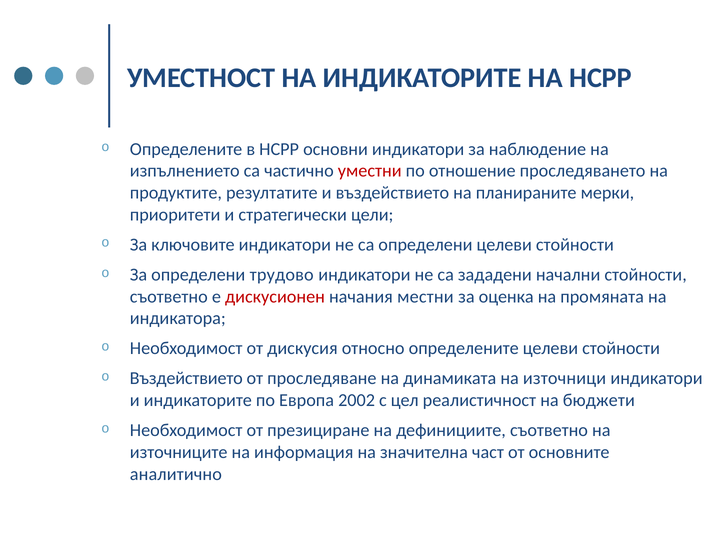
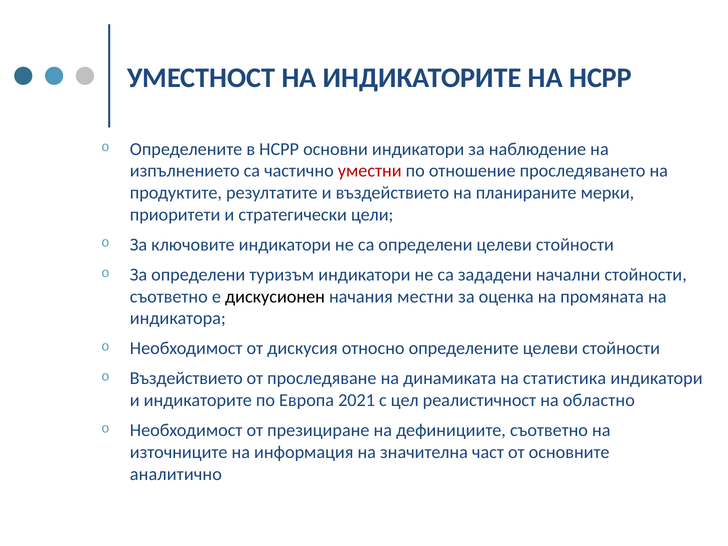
трудово: трудово -> туризъм
дискусионен colour: red -> black
източници: източници -> статистика
2002: 2002 -> 2021
бюджети: бюджети -> областно
